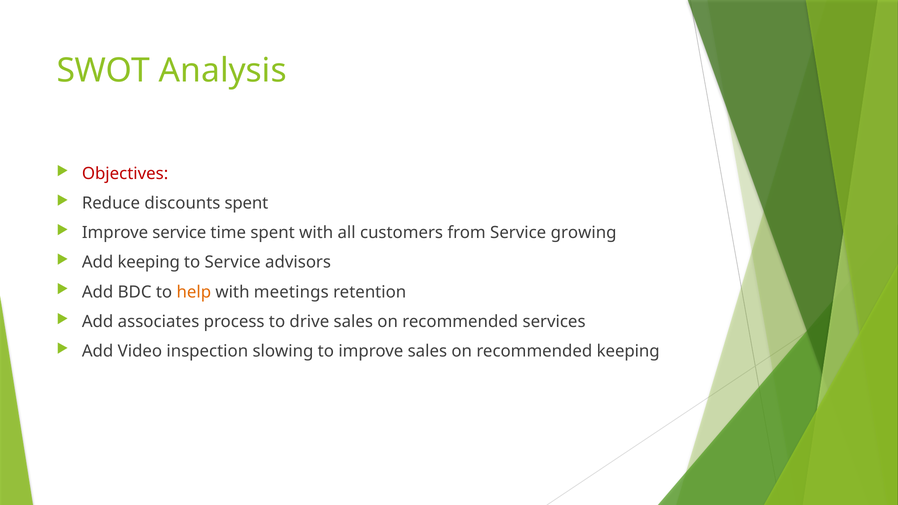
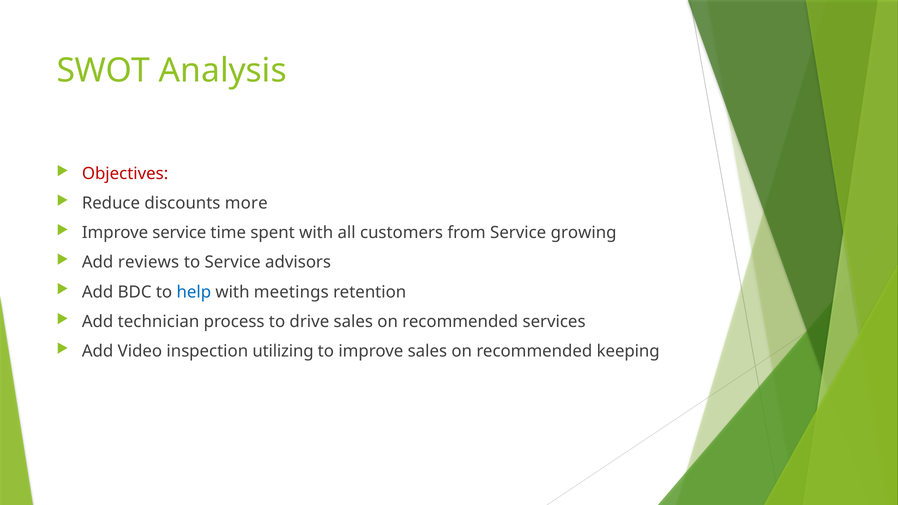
discounts spent: spent -> more
Add keeping: keeping -> reviews
help colour: orange -> blue
associates: associates -> technician
slowing: slowing -> utilizing
